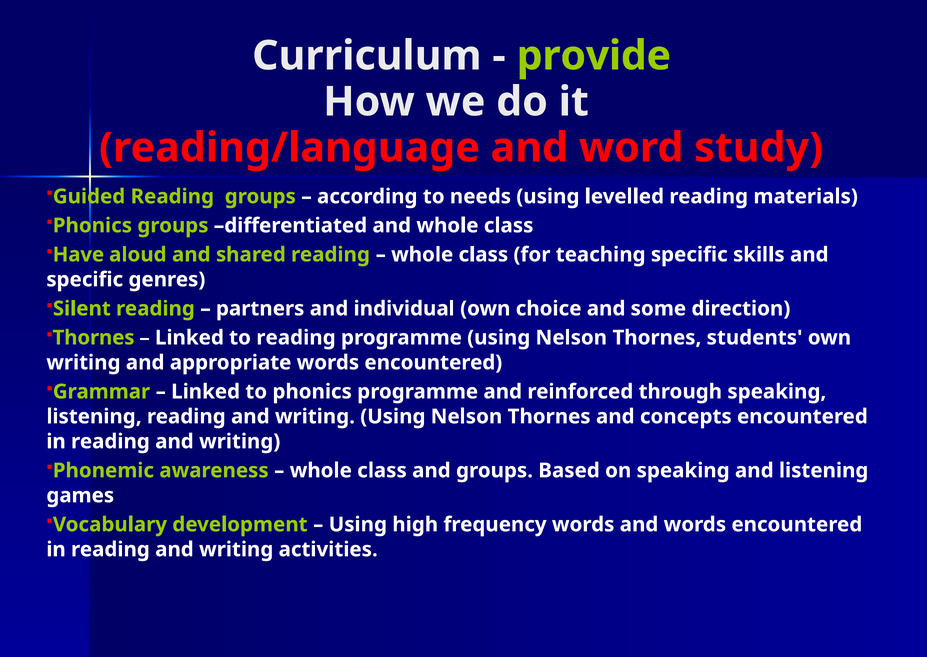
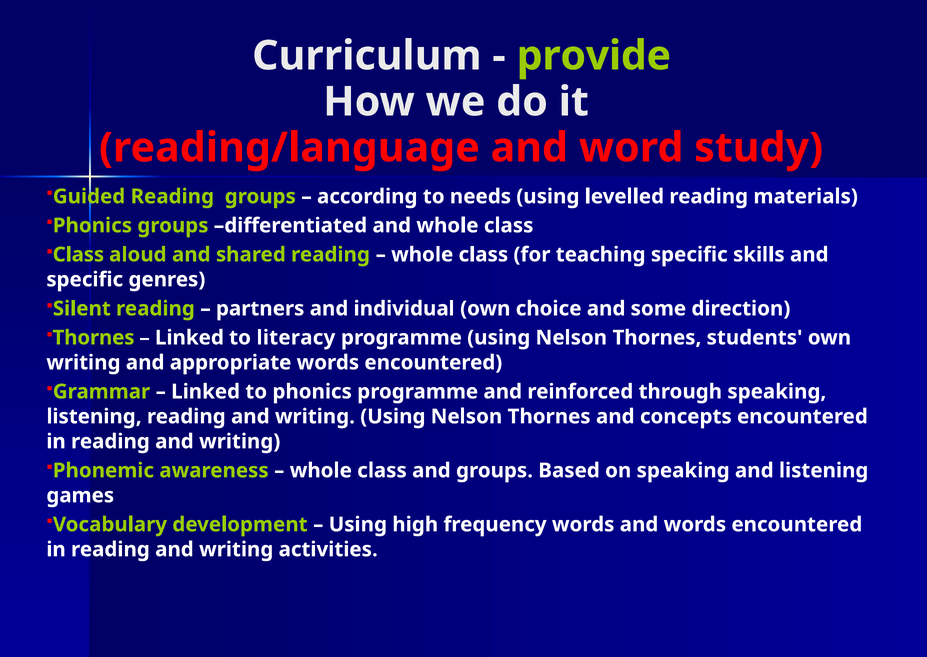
Have at (78, 255): Have -> Class
to reading: reading -> literacy
